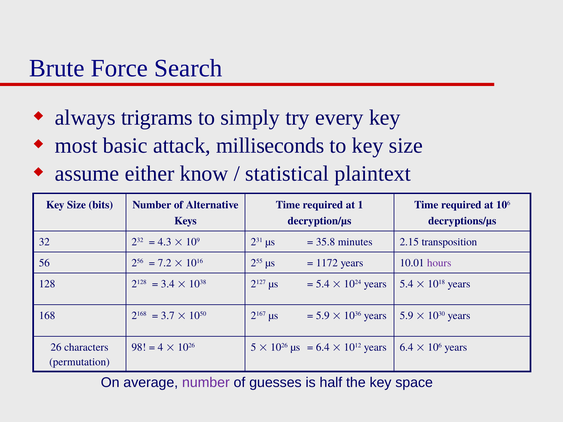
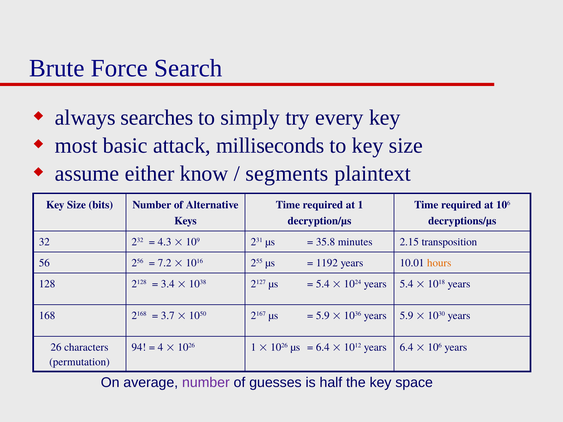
trigrams: trigrams -> searches
statistical: statistical -> segments
1172: 1172 -> 1192
hours colour: purple -> orange
98: 98 -> 94
1026 5: 5 -> 1
